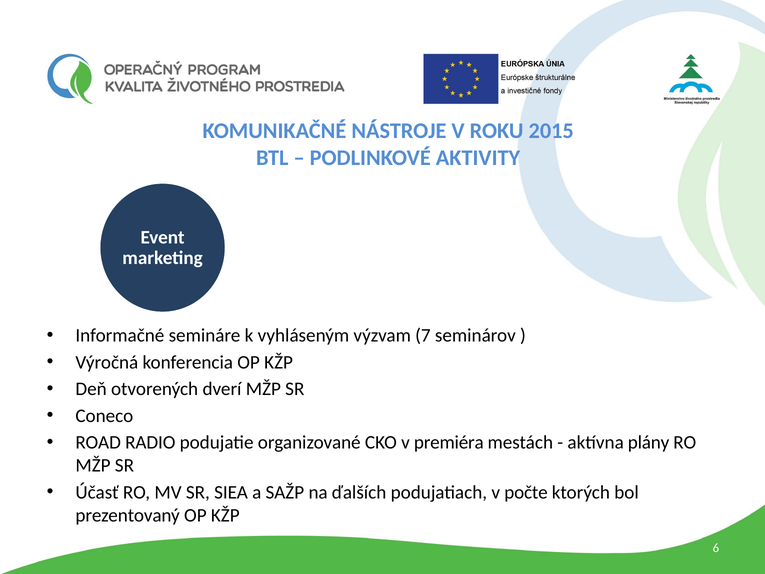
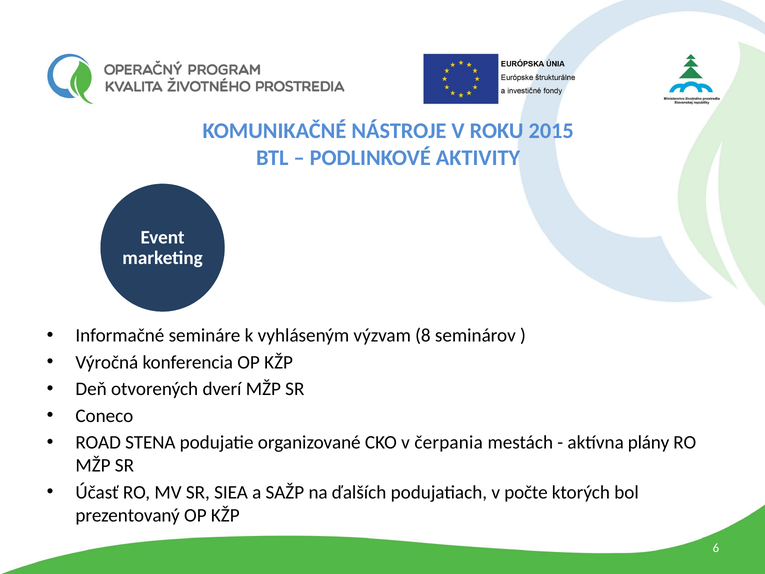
7: 7 -> 8
RADIO: RADIO -> STENA
premiéra: premiéra -> čerpania
